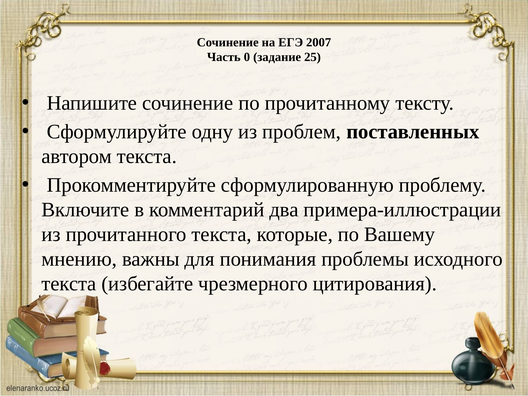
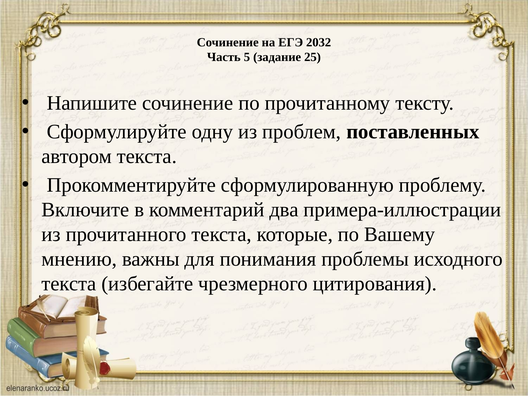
2007: 2007 -> 2032
0: 0 -> 5
